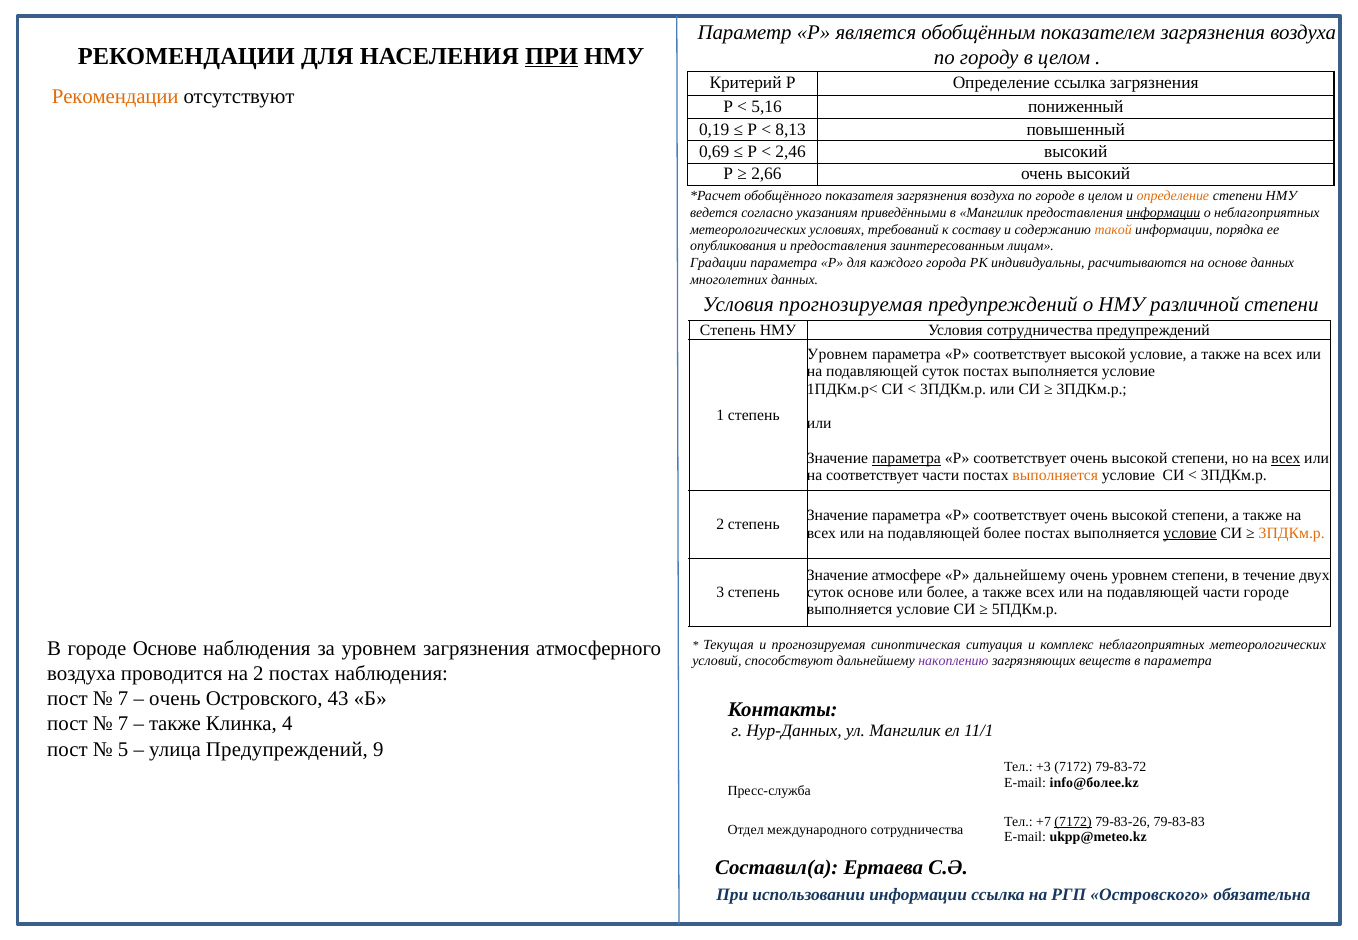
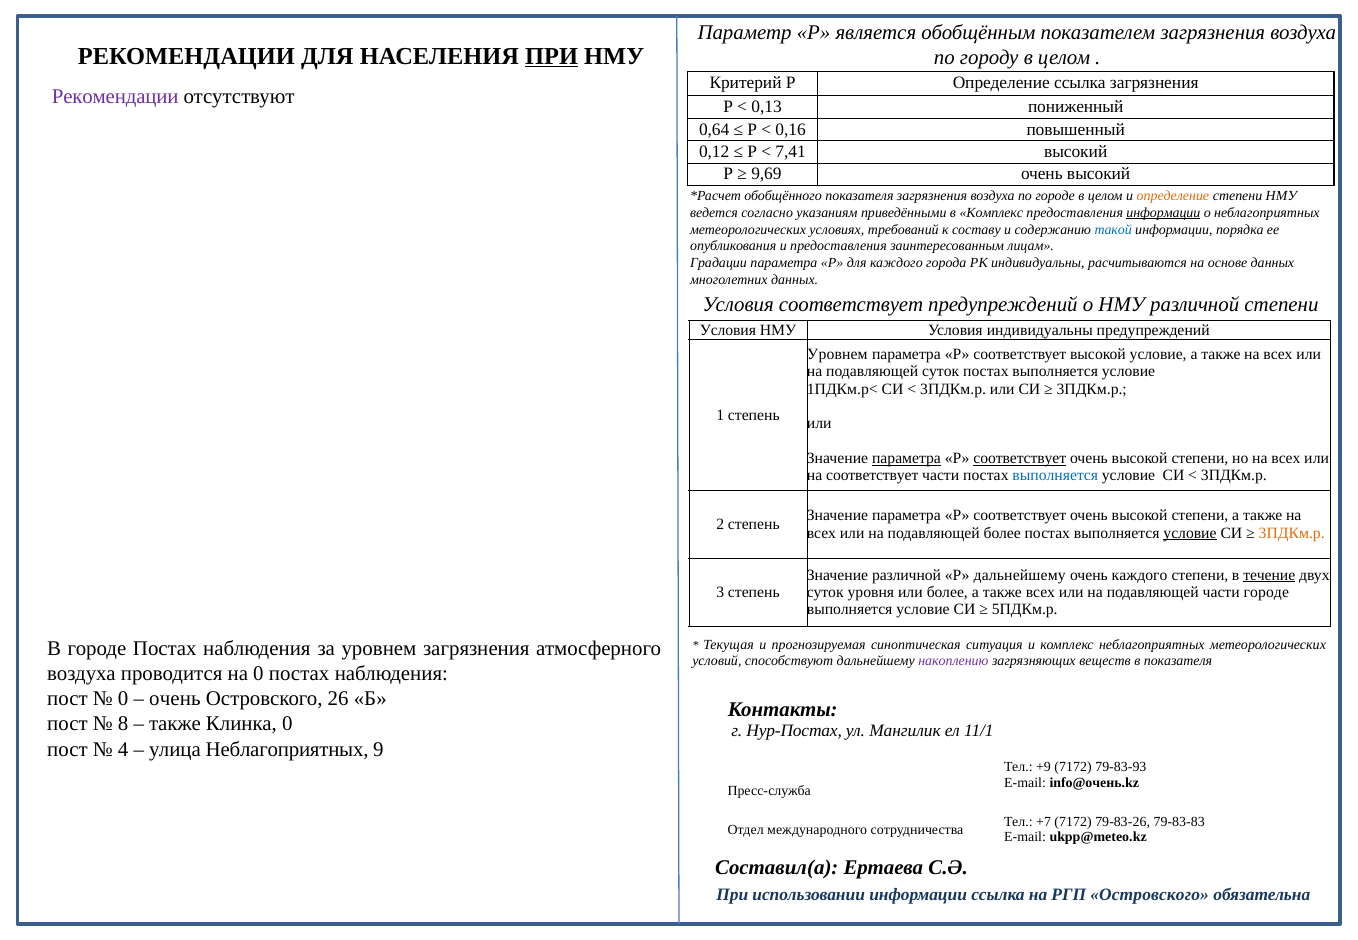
Рекомендации at (115, 96) colour: orange -> purple
5,16: 5,16 -> 0,13
0,19: 0,19 -> 0,64
8,13: 8,13 -> 0,16
0,69: 0,69 -> 0,12
2,46: 2,46 -> 7,41
2,66: 2,66 -> 9,69
в Мангилик: Мангилик -> Комплекс
такой colour: orange -> blue
Условия прогнозируемая: прогнозируемая -> соответствует
Степень at (728, 330): Степень -> Условия
Условия сотрудничества: сотрудничества -> индивидуальны
соответствует at (1020, 458) underline: none -> present
всех at (1286, 458) underline: present -> none
выполняется at (1055, 476) colour: orange -> blue
Значение атмосфере: атмосфере -> различной
очень уровнем: уровнем -> каждого
течение underline: none -> present
суток основе: основе -> уровня
городе Основе: Основе -> Постах
в параметра: параметра -> показателя
на 2: 2 -> 0
7 at (123, 699): 7 -> 0
43: 43 -> 26
7 at (123, 724): 7 -> 8
Клинка 4: 4 -> 0
Нур-Данных: Нур-Данных -> Нур-Постах
5: 5 -> 4
улица Предупреждений: Предупреждений -> Неблагоприятных
+3: +3 -> +9
79-83-72: 79-83-72 -> 79-83-93
info@более.kz: info@более.kz -> info@очень.kz
7172 at (1073, 822) underline: present -> none
